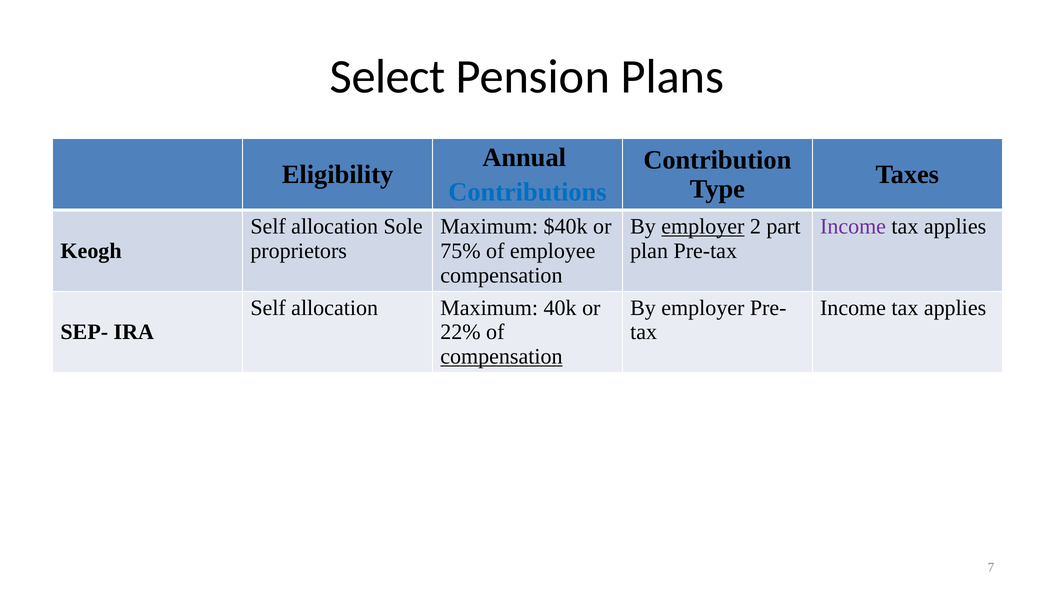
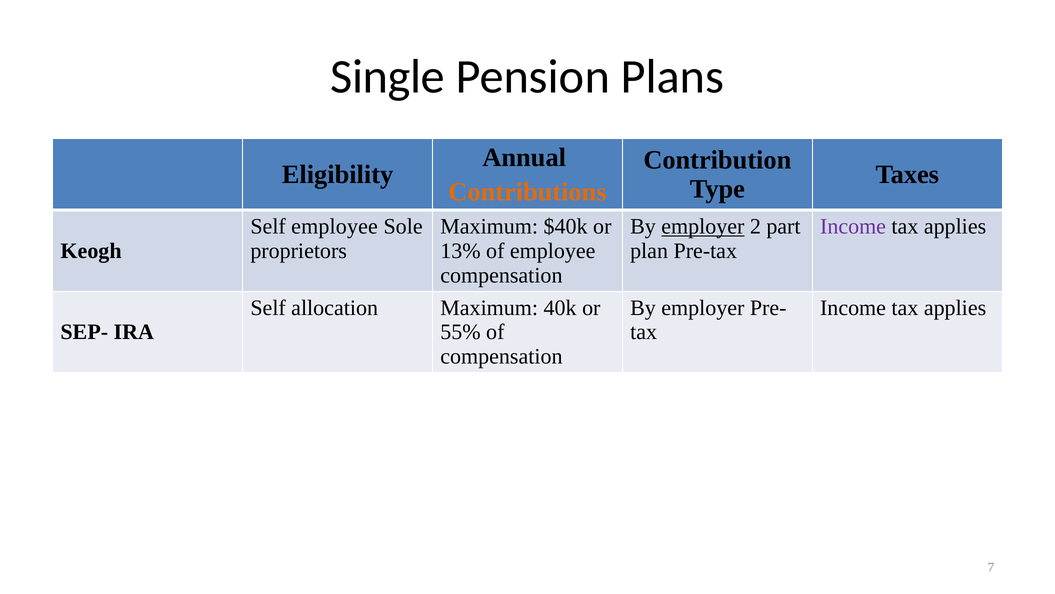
Select: Select -> Single
Contributions colour: blue -> orange
allocation at (335, 226): allocation -> employee
75%: 75% -> 13%
22%: 22% -> 55%
compensation at (501, 356) underline: present -> none
